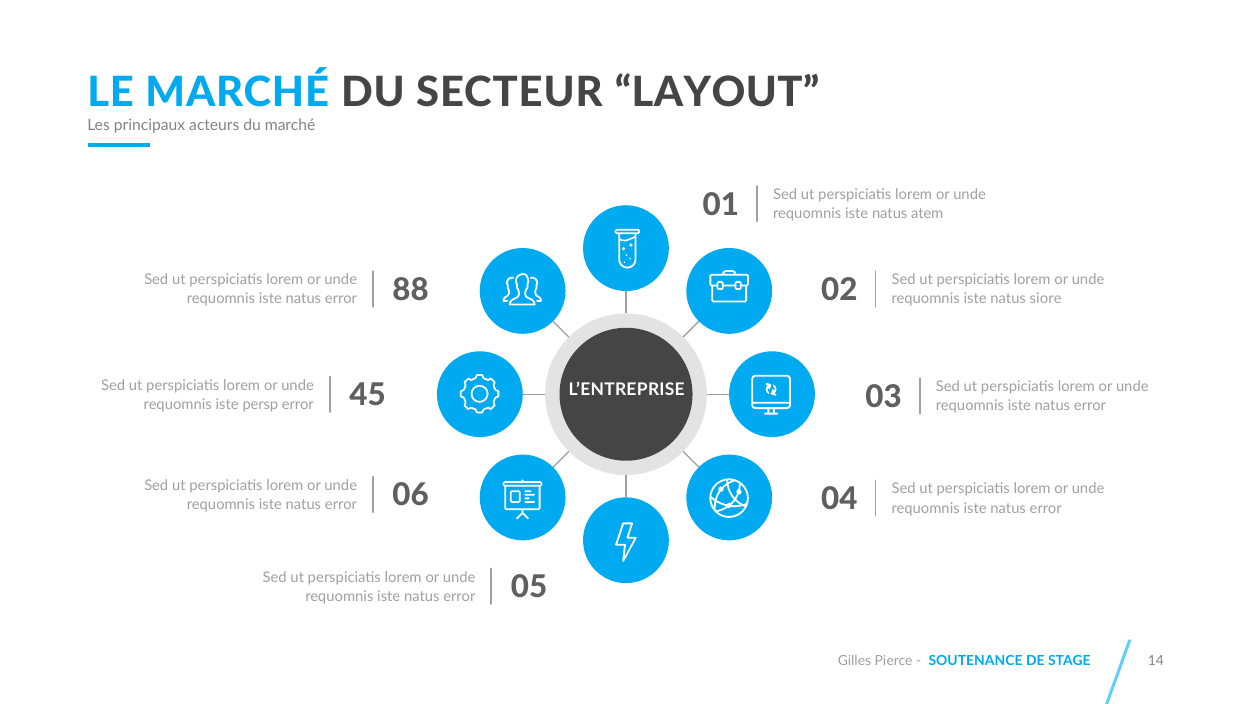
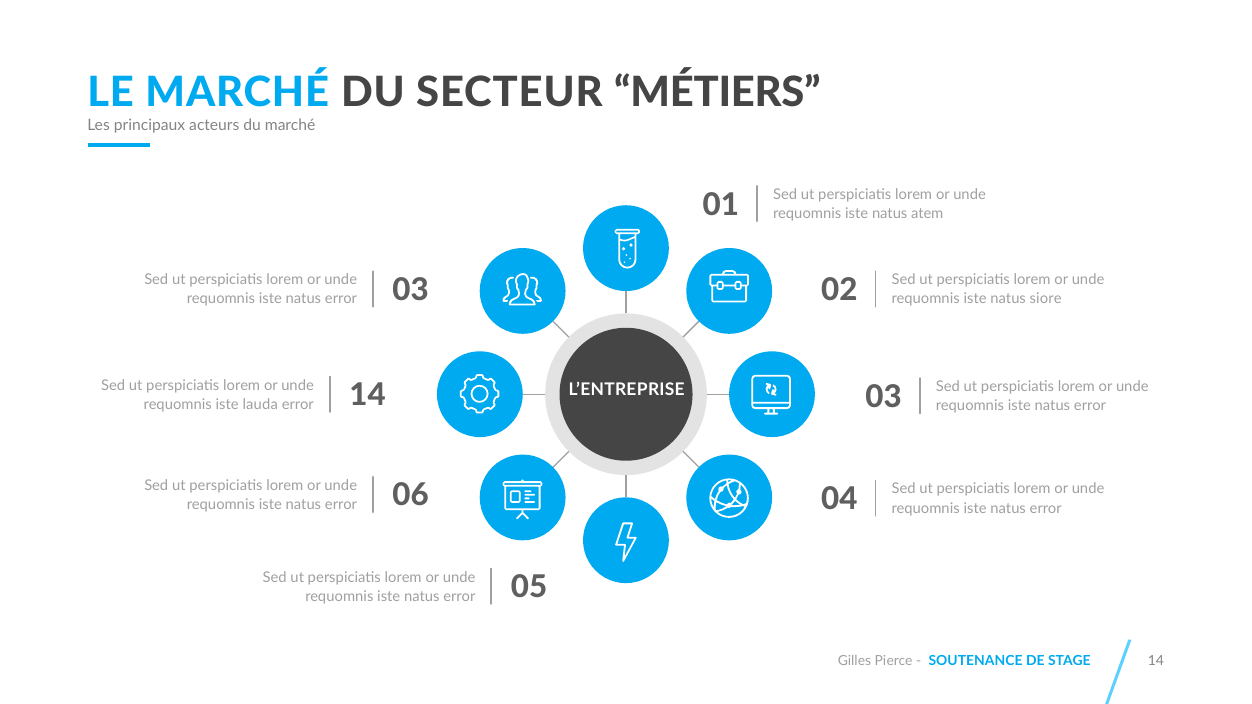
LAYOUT: LAYOUT -> MÉTIERS
88 at (411, 290): 88 -> 03
persp: persp -> lauda
error 45: 45 -> 14
